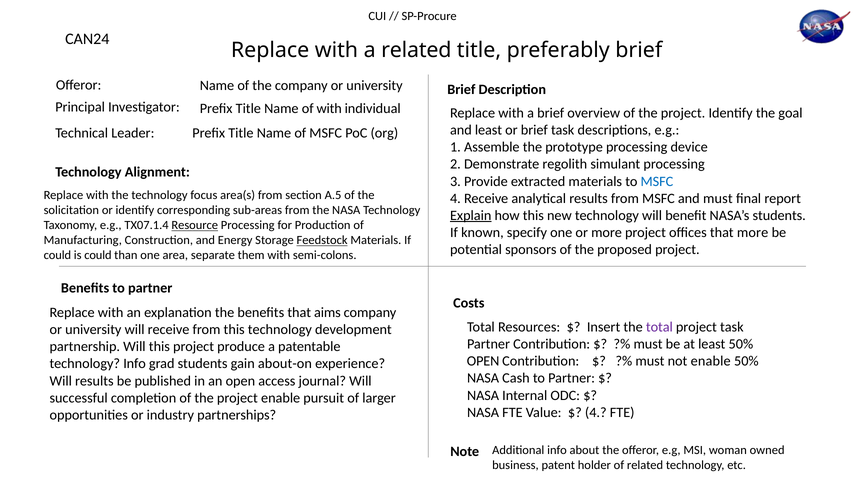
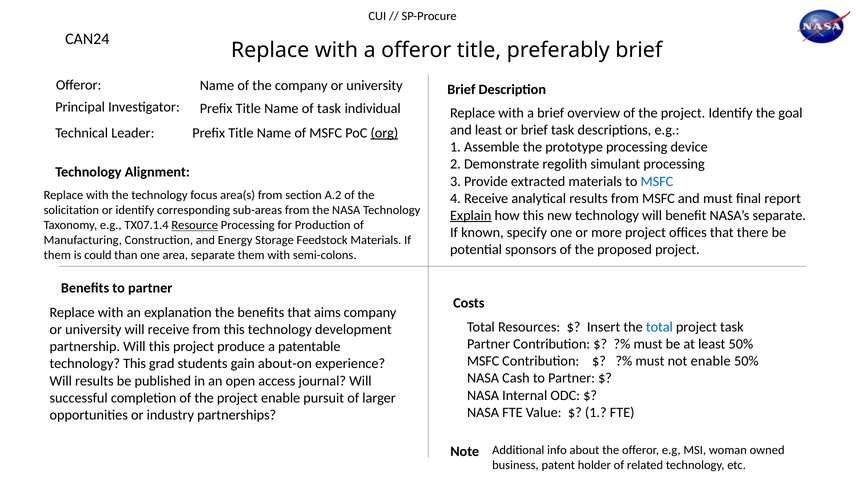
a related: related -> offeror
of with: with -> task
org underline: none -> present
A.5: A.5 -> A.2
NASA’s students: students -> separate
that more: more -> there
Feedstock underline: present -> none
could at (57, 256): could -> them
total at (659, 327) colour: purple -> blue
OPEN at (483, 362): OPEN -> MSFC
technology Info: Info -> This
4 at (596, 413): 4 -> 1
